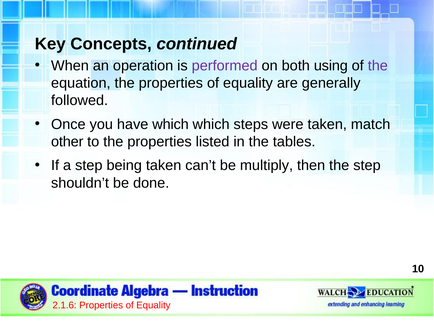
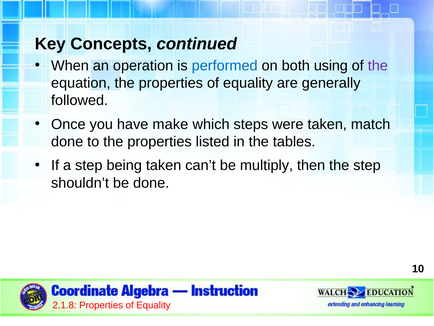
performed colour: purple -> blue
have which: which -> make
other at (67, 141): other -> done
2.1.6: 2.1.6 -> 2.1.8
